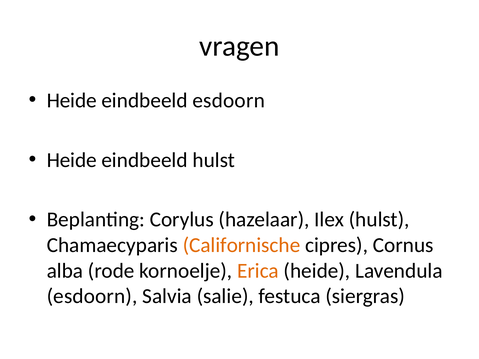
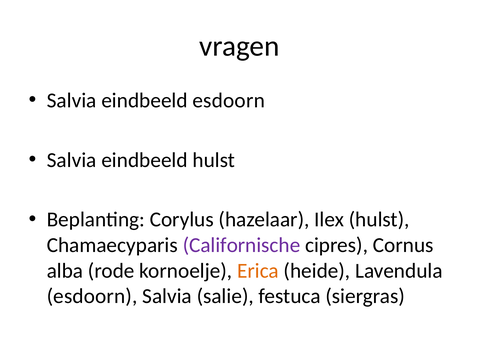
Heide at (72, 100): Heide -> Salvia
Heide at (72, 160): Heide -> Salvia
Californische colour: orange -> purple
